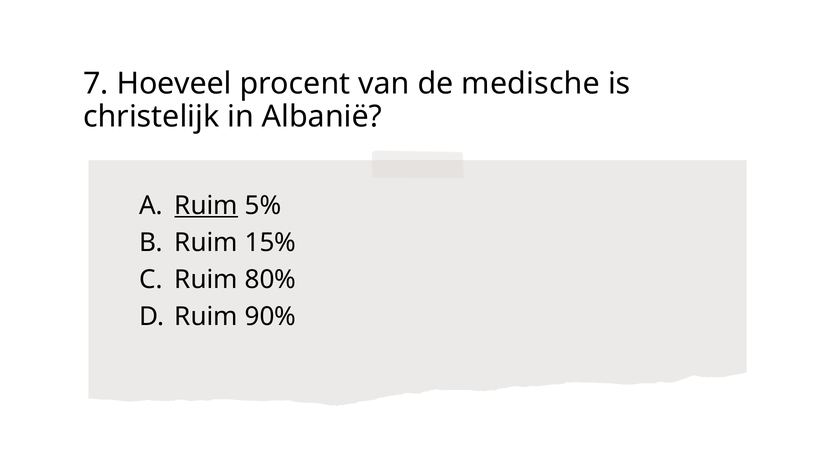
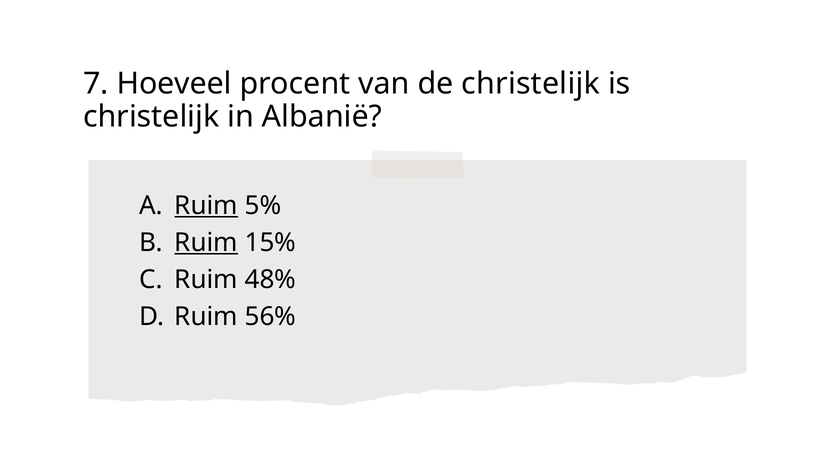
de medische: medische -> christelijk
Ruim at (206, 242) underline: none -> present
80%: 80% -> 48%
90%: 90% -> 56%
